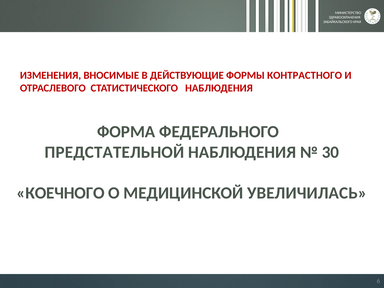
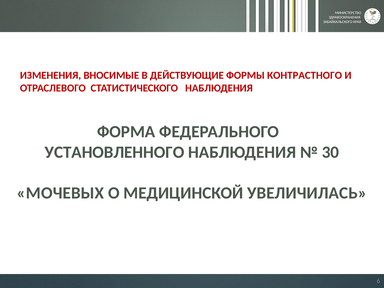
ПРЕДСТАТЕЛЬНОЙ: ПРЕДСТАТЕЛЬНОЙ -> УСТАНОВЛЕННОГО
КОЕЧНОГО: КОЕЧНОГО -> МОЧЕВЫХ
